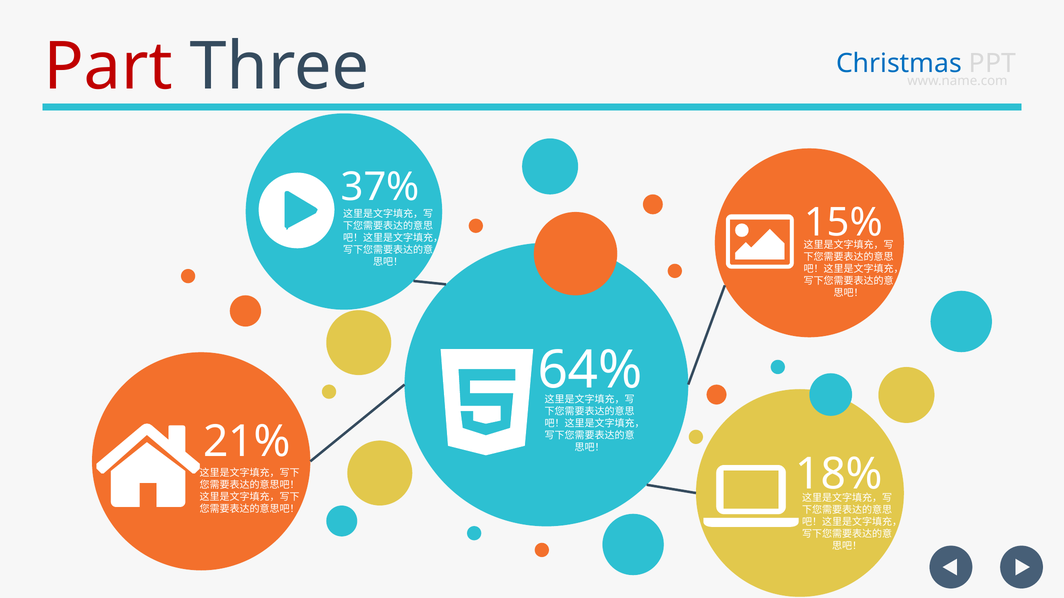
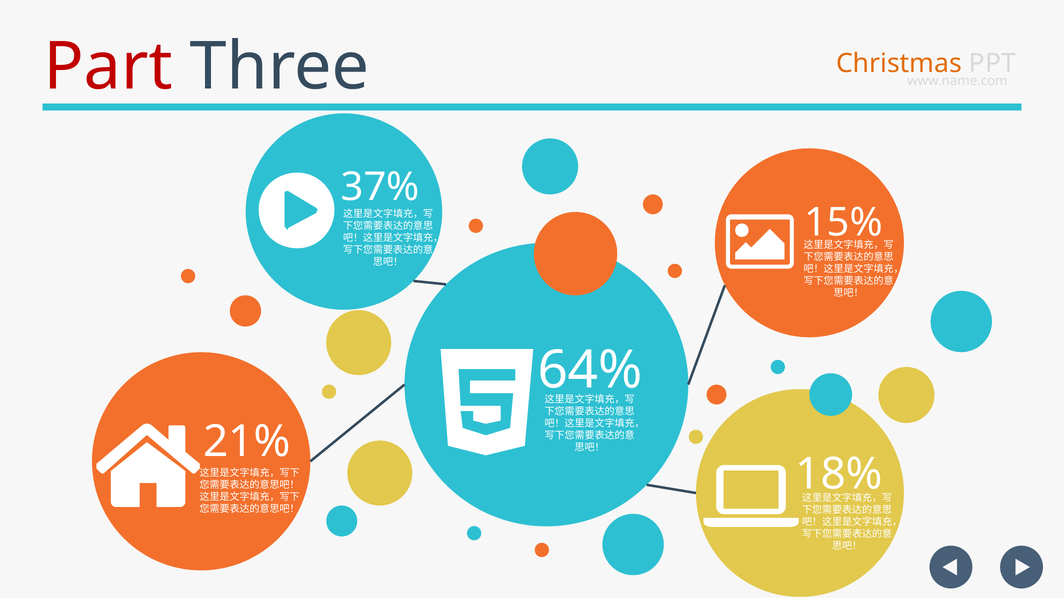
Christmas colour: blue -> orange
